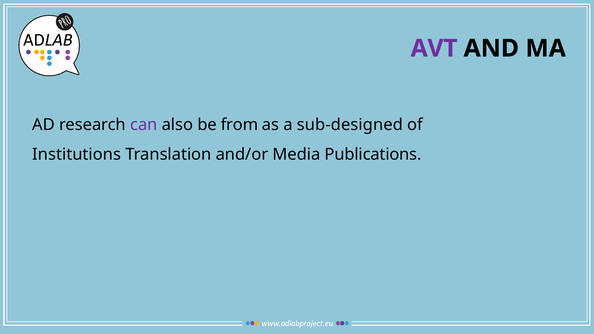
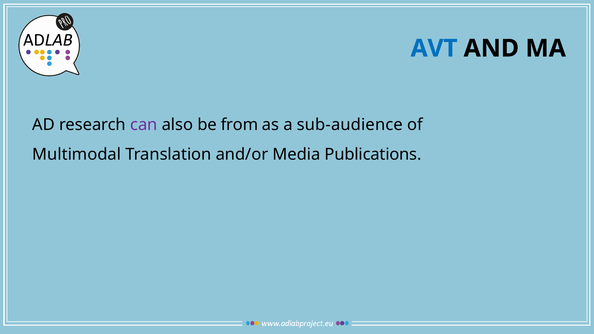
AVT colour: purple -> blue
sub-designed: sub-designed -> sub-audience
Institutions: Institutions -> Multimodal
